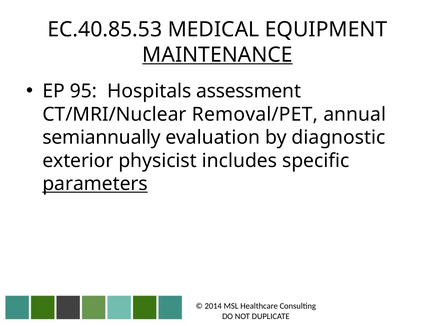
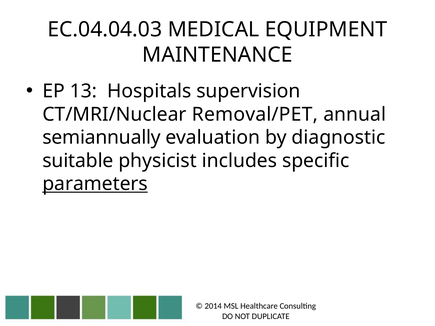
EC.40.85.53: EC.40.85.53 -> EC.04.04.03
MAINTENANCE underline: present -> none
95: 95 -> 13
assessment: assessment -> supervision
exterior: exterior -> suitable
